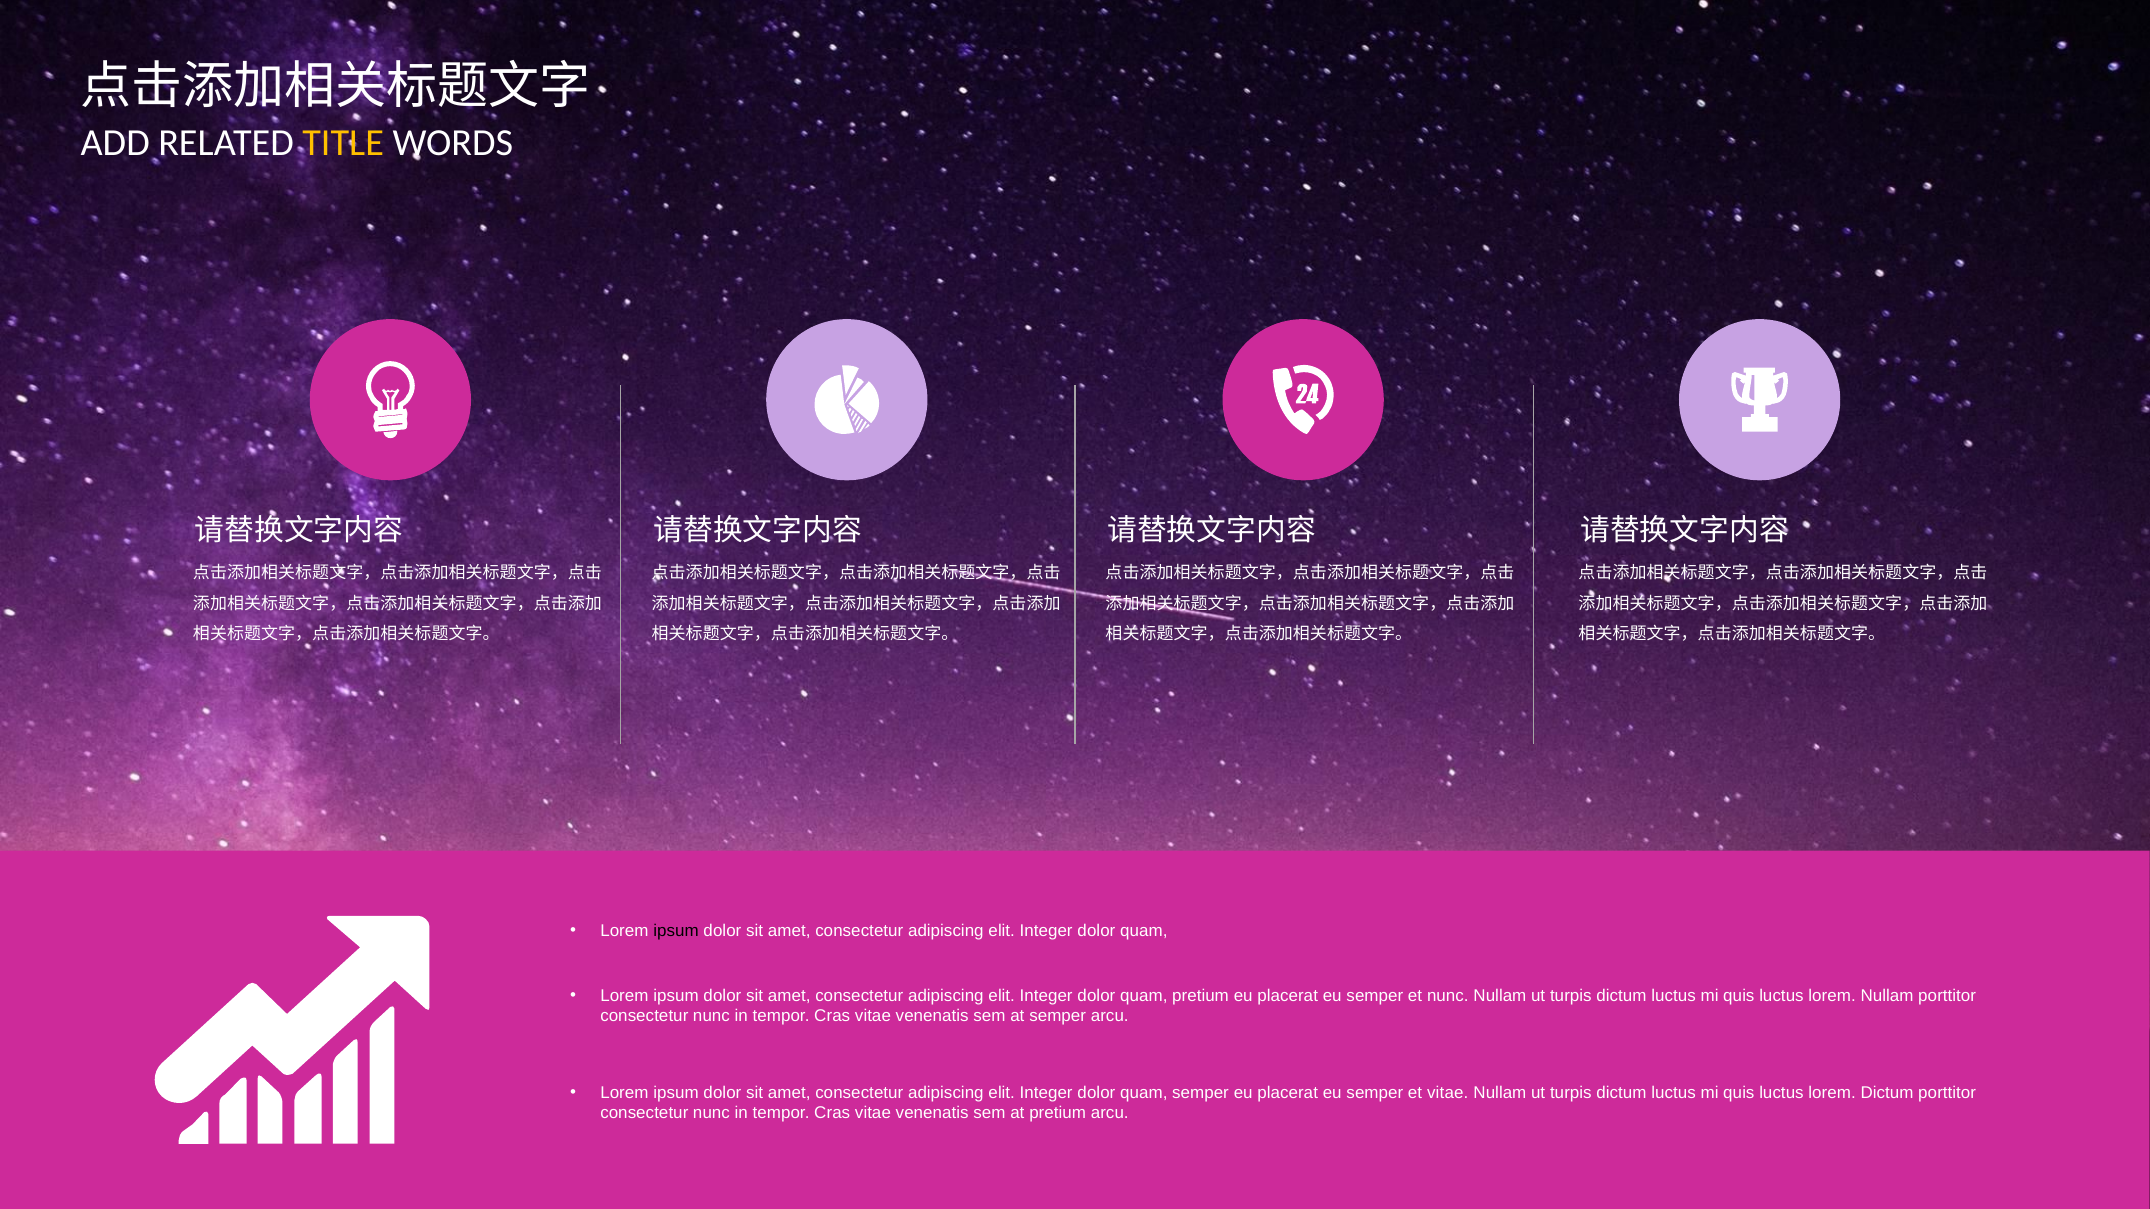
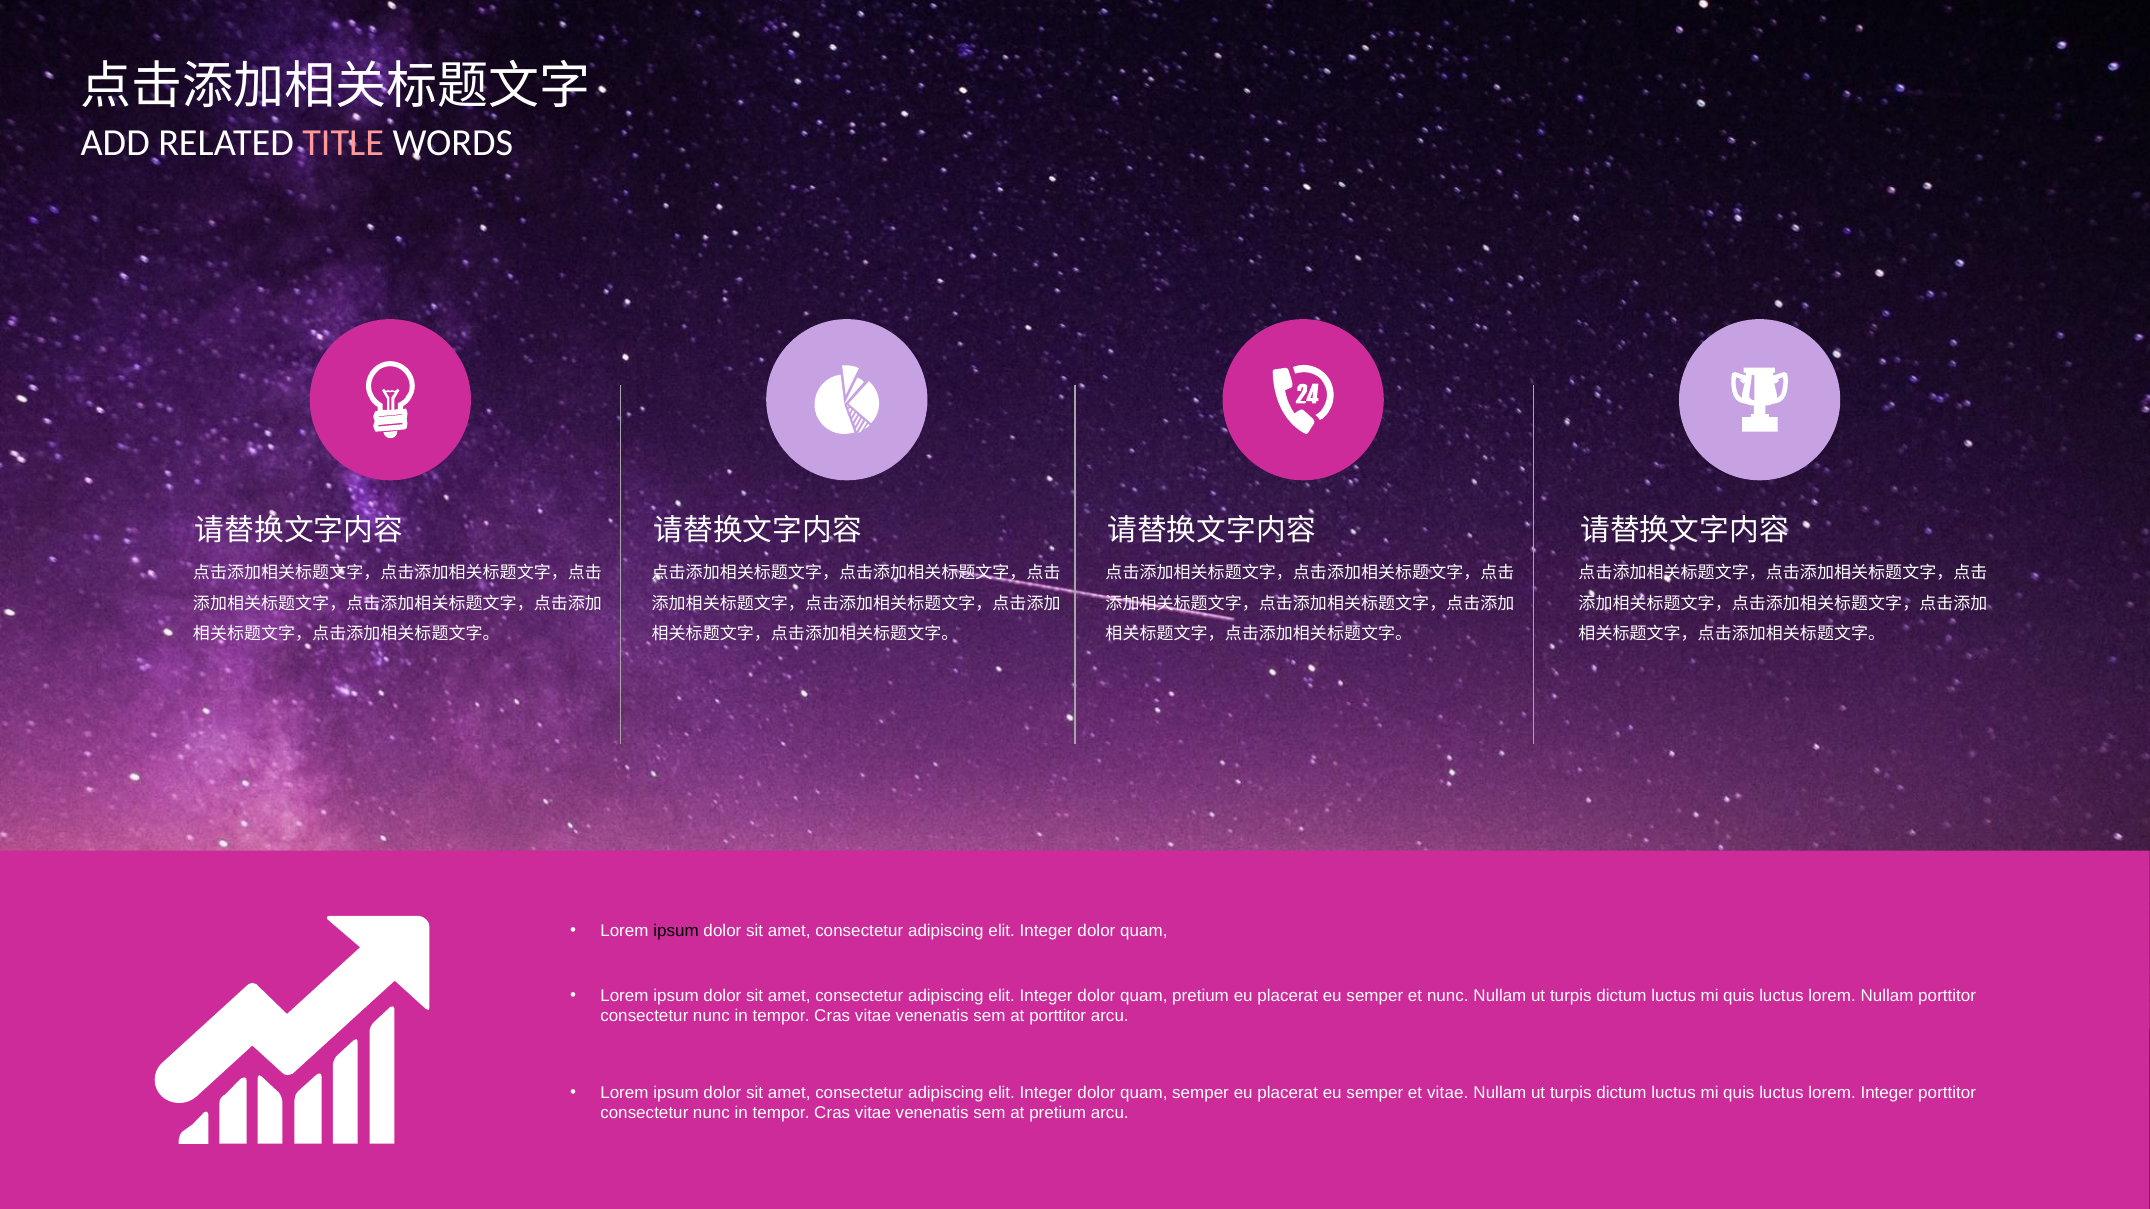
TITLE colour: yellow -> pink
at semper: semper -> porttitor
lorem Dictum: Dictum -> Integer
